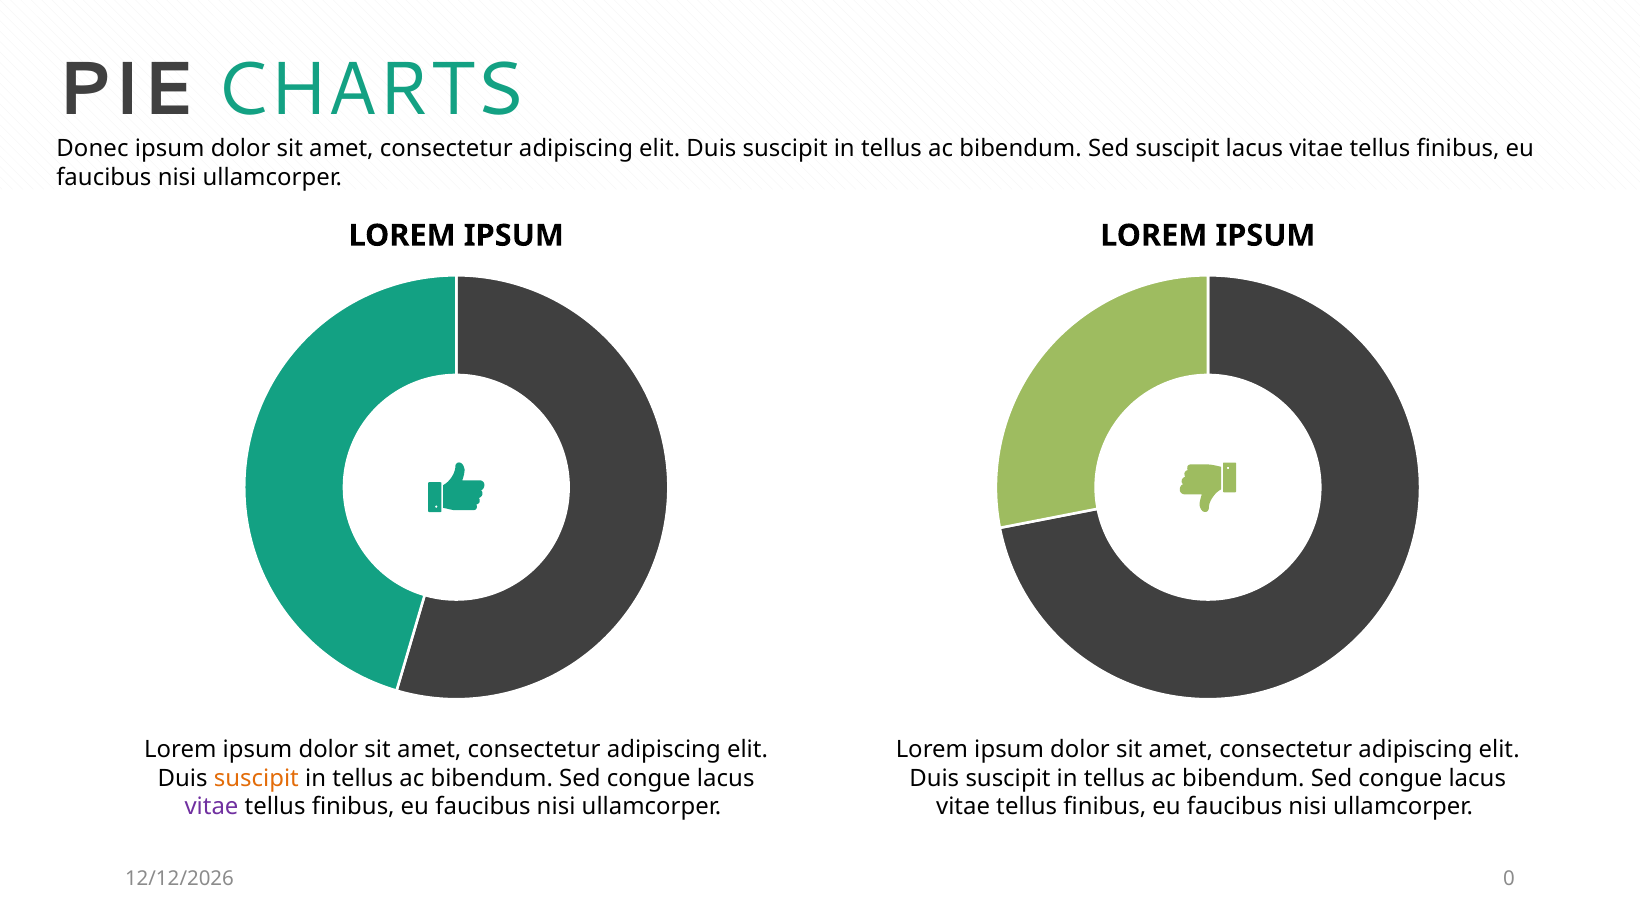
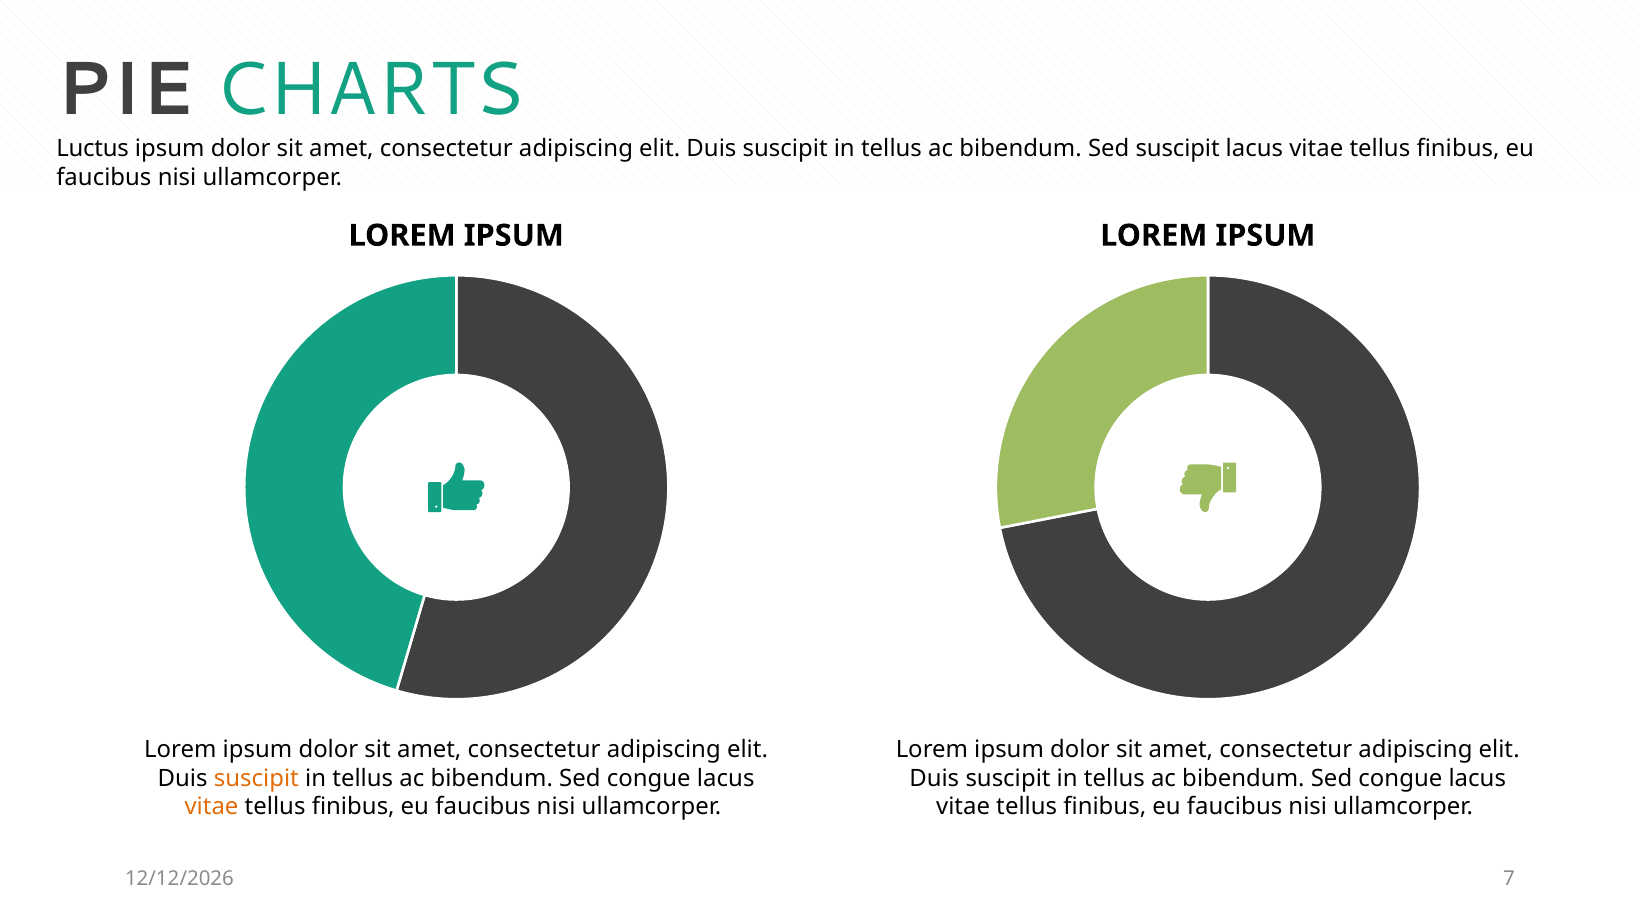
Donec: Donec -> Luctus
vitae at (212, 808) colour: purple -> orange
0: 0 -> 7
